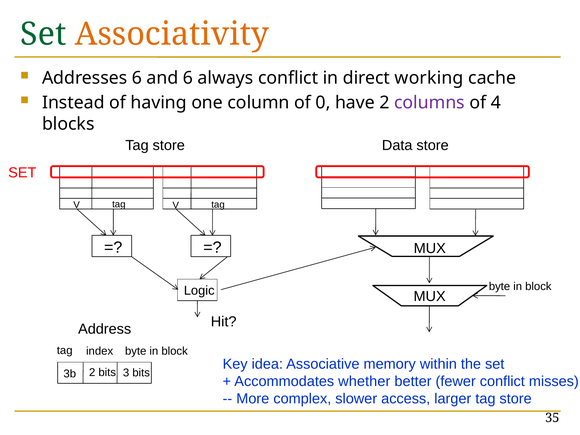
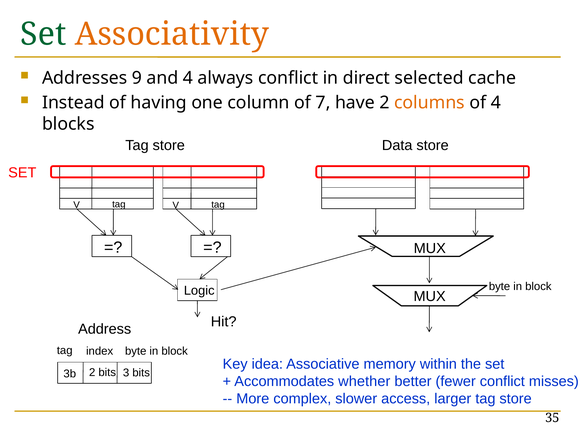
Addresses 6: 6 -> 9
and 6: 6 -> 4
working: working -> selected
0: 0 -> 7
columns colour: purple -> orange
